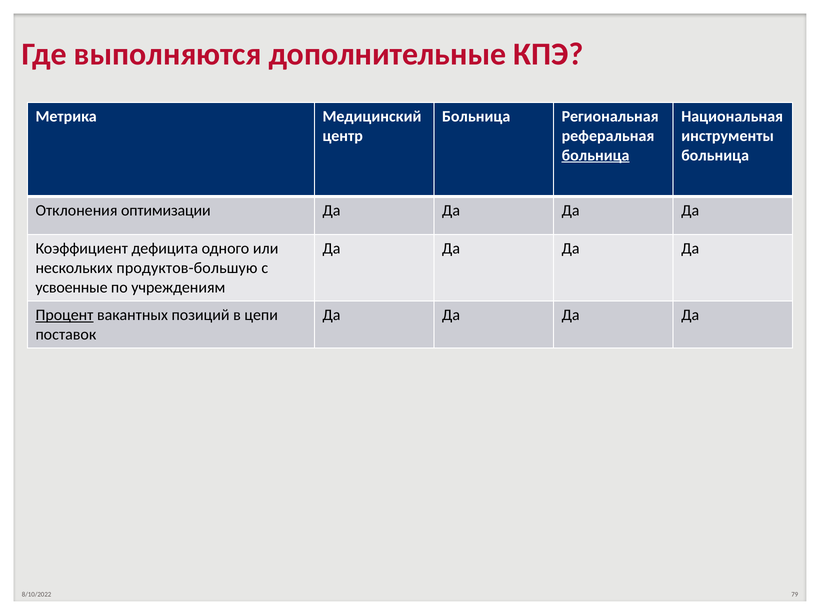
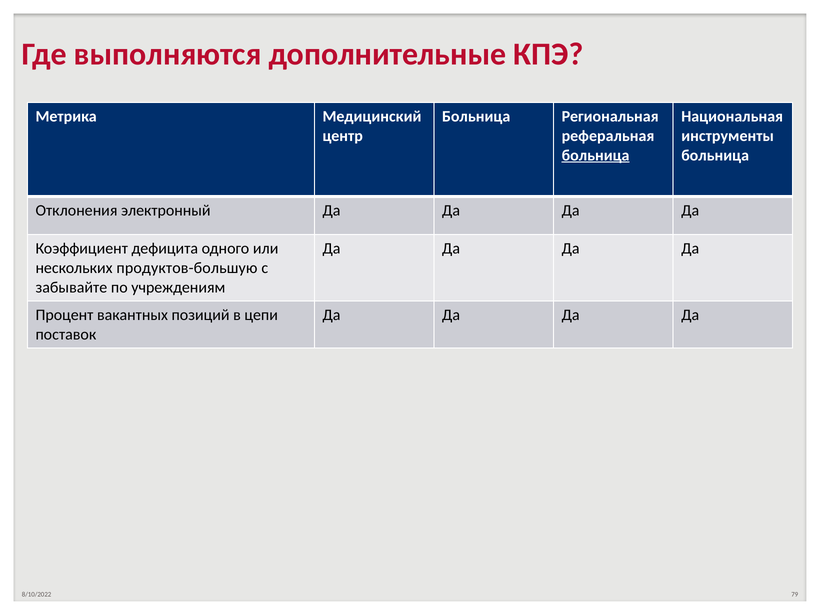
оптимизации: оптимизации -> электронный
усвоенные: усвоенные -> забывайте
Процент underline: present -> none
